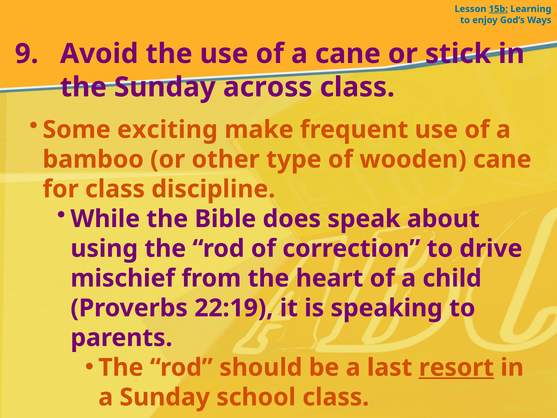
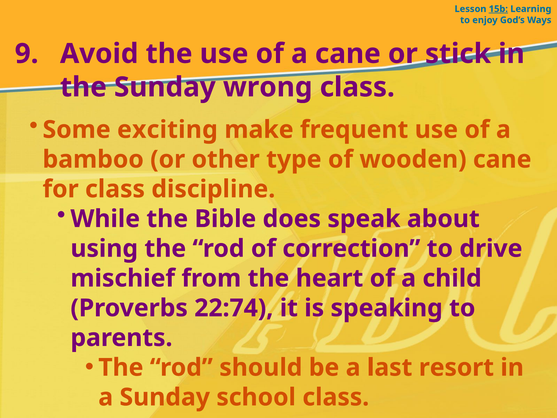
across: across -> wrong
22:19: 22:19 -> 22:74
resort underline: present -> none
